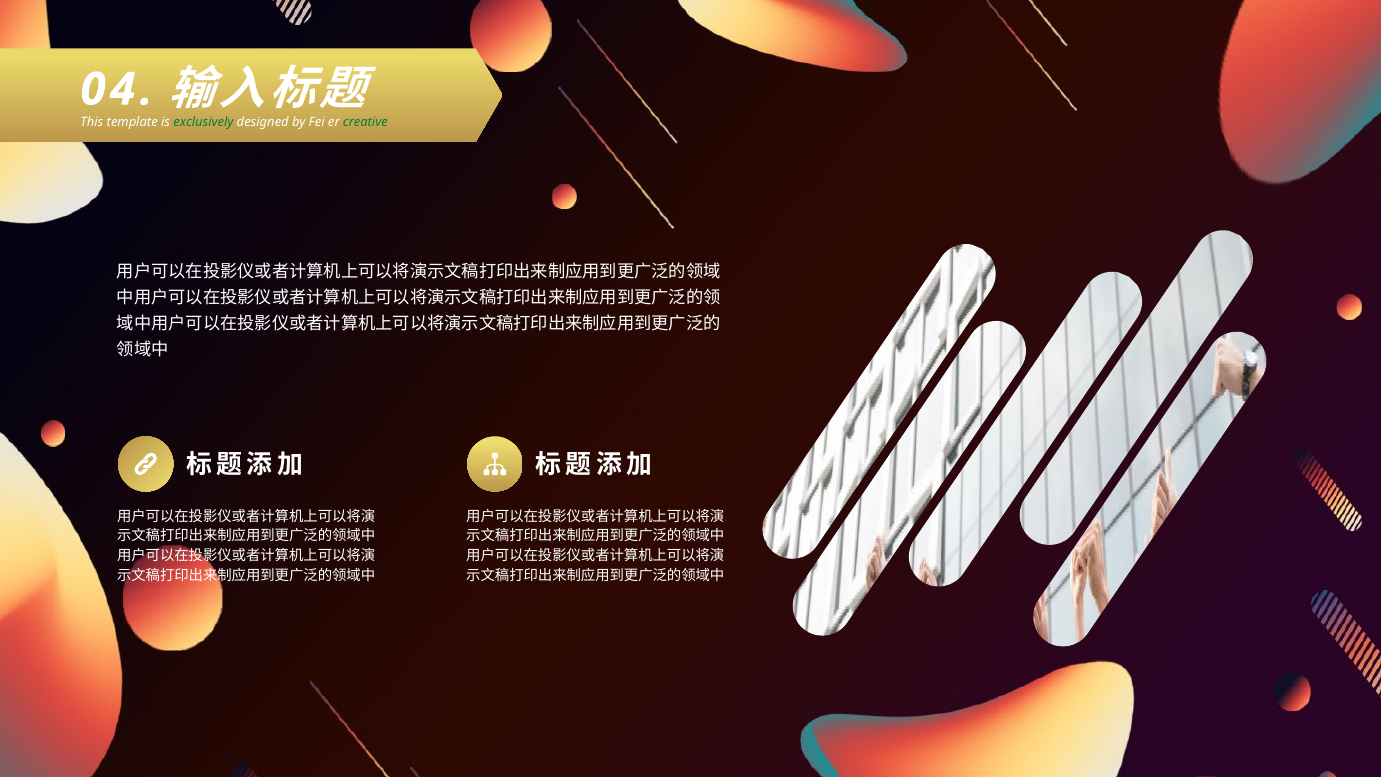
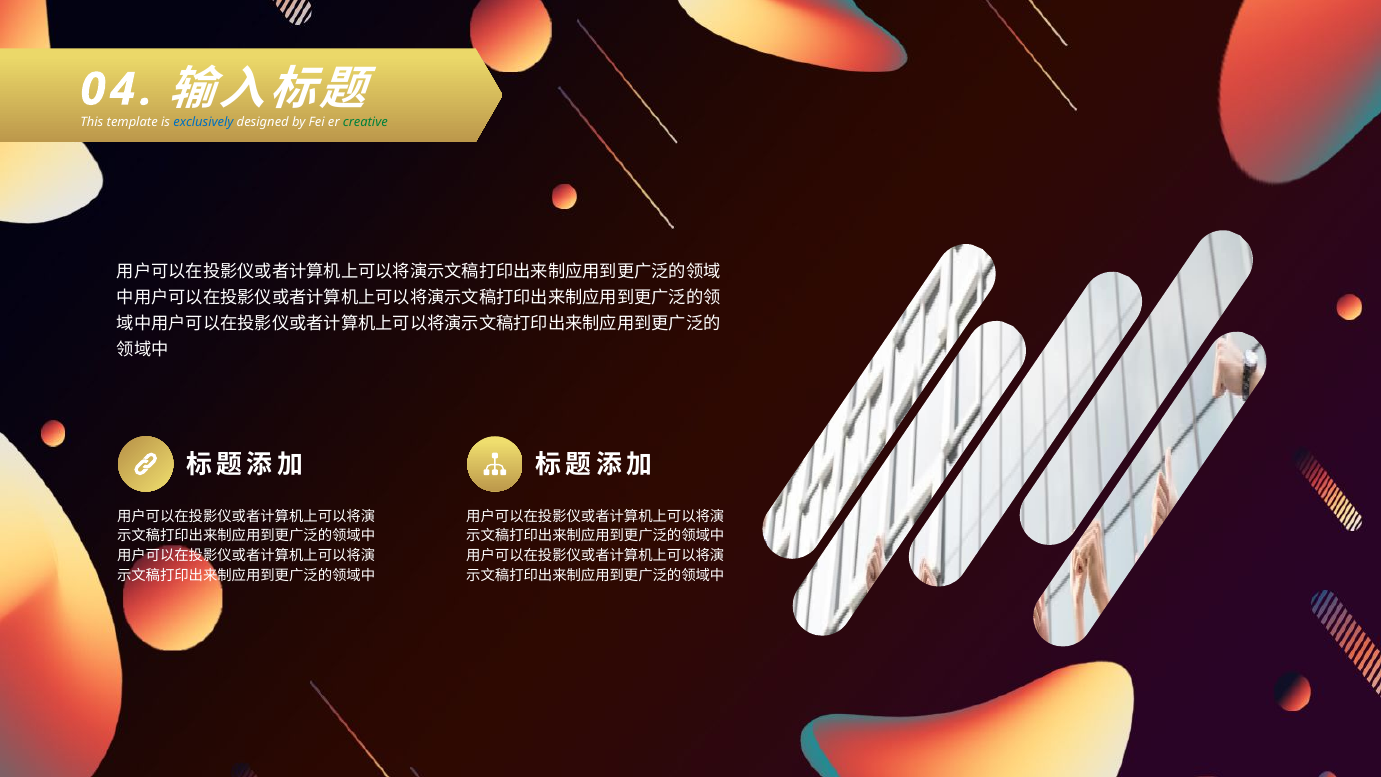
exclusively colour: green -> blue
